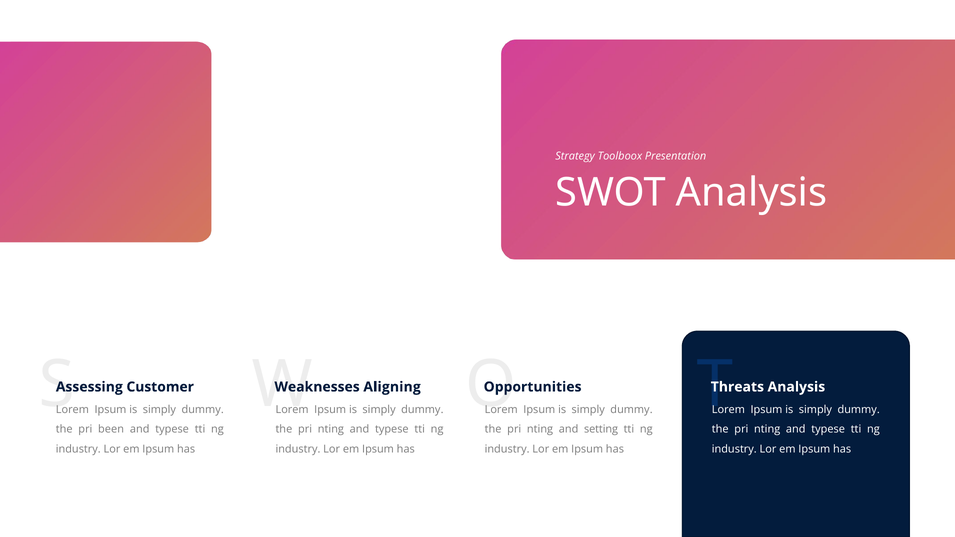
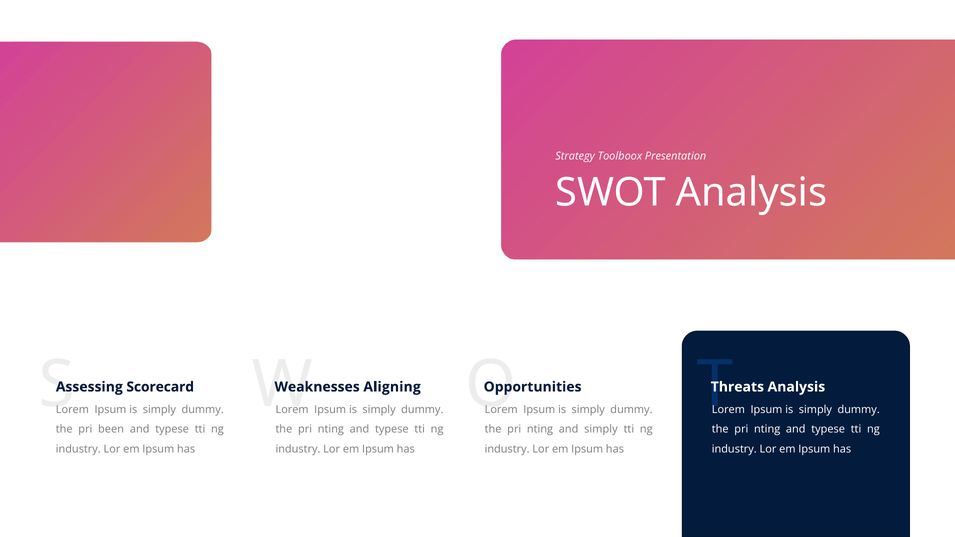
Customer: Customer -> Scorecard
and setting: setting -> simply
